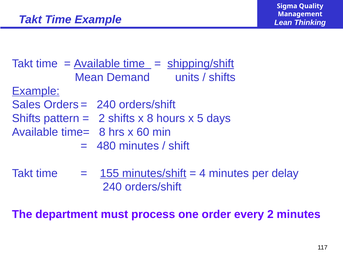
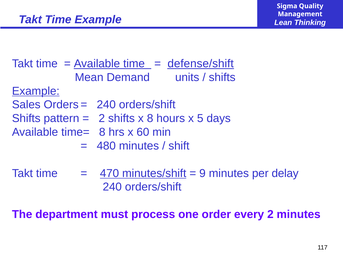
shipping/shift: shipping/shift -> defense/shift
155: 155 -> 470
4: 4 -> 9
